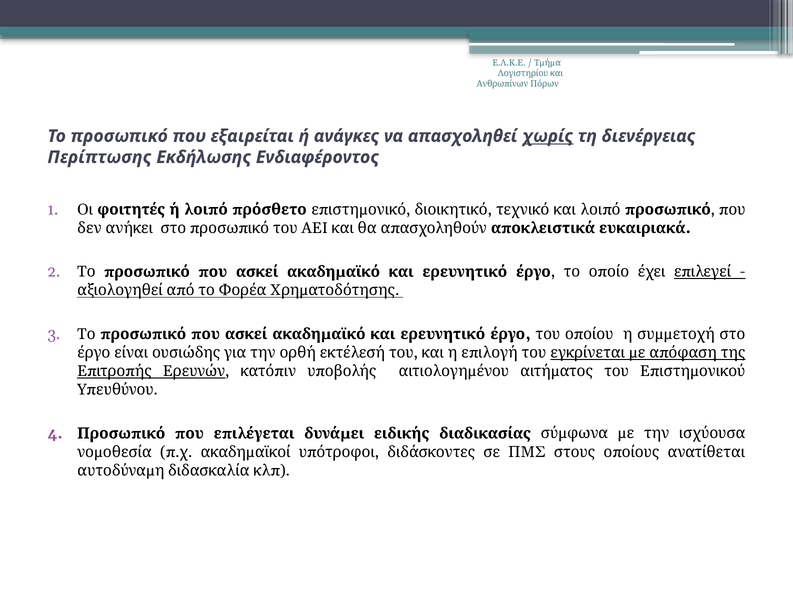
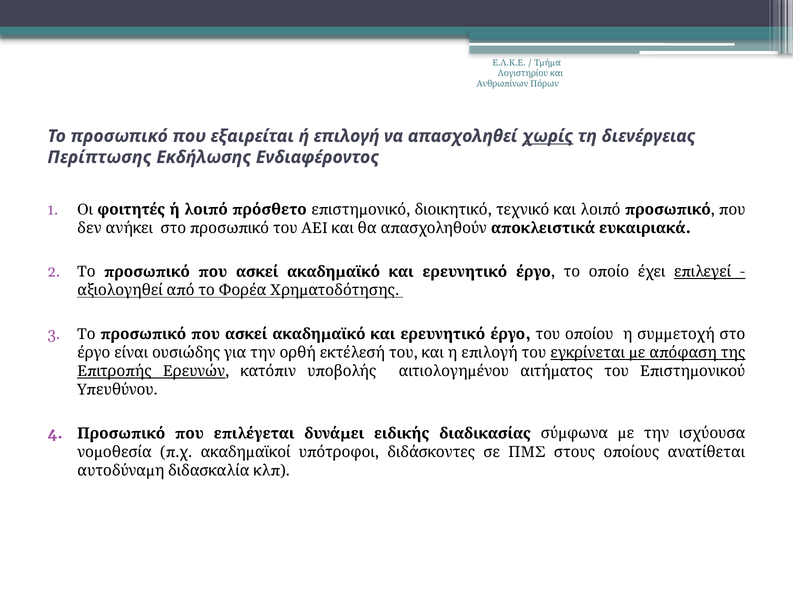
ανάγκες: ανάγκες -> επιλογή
